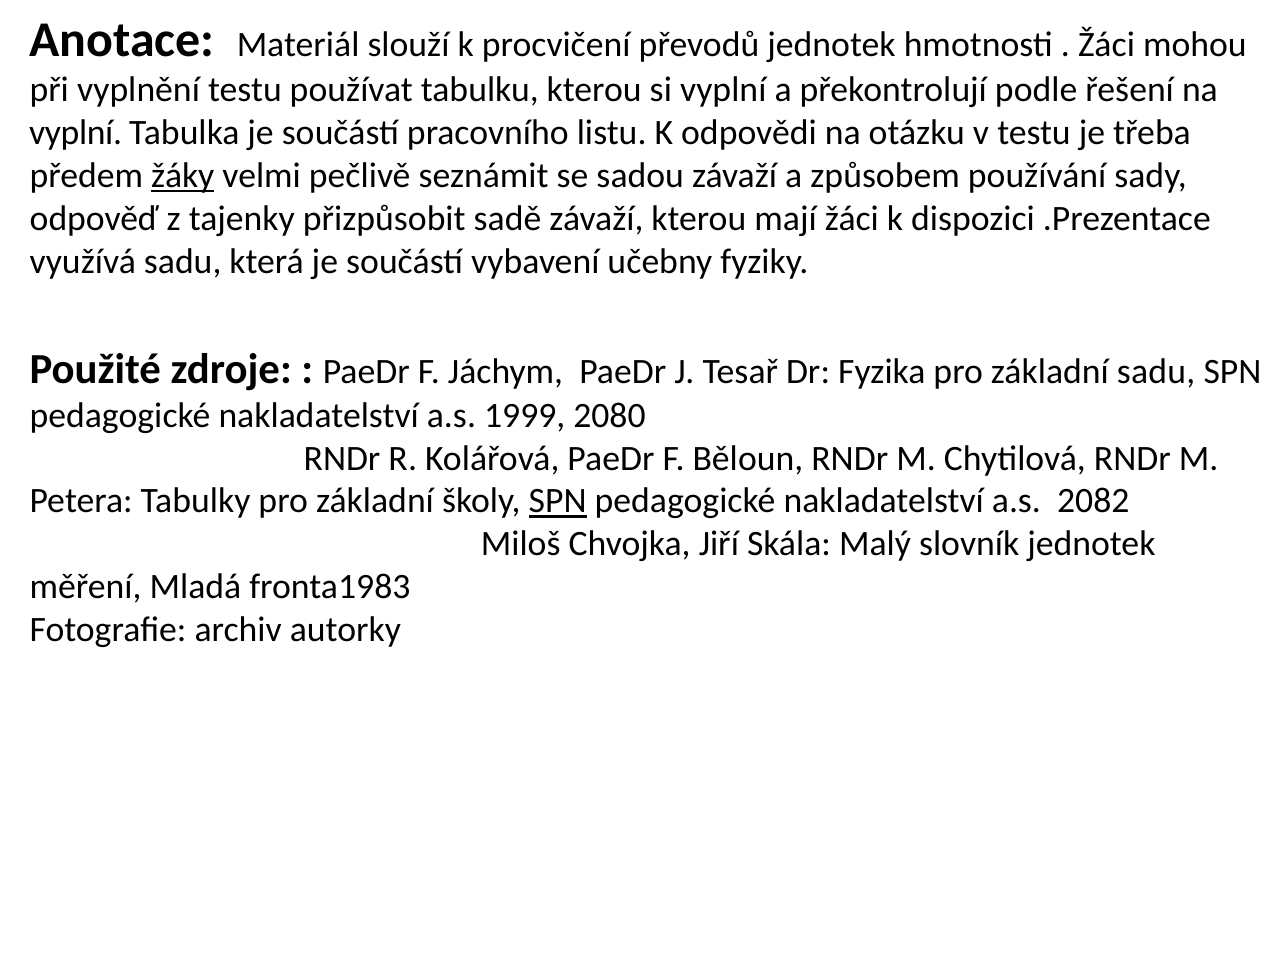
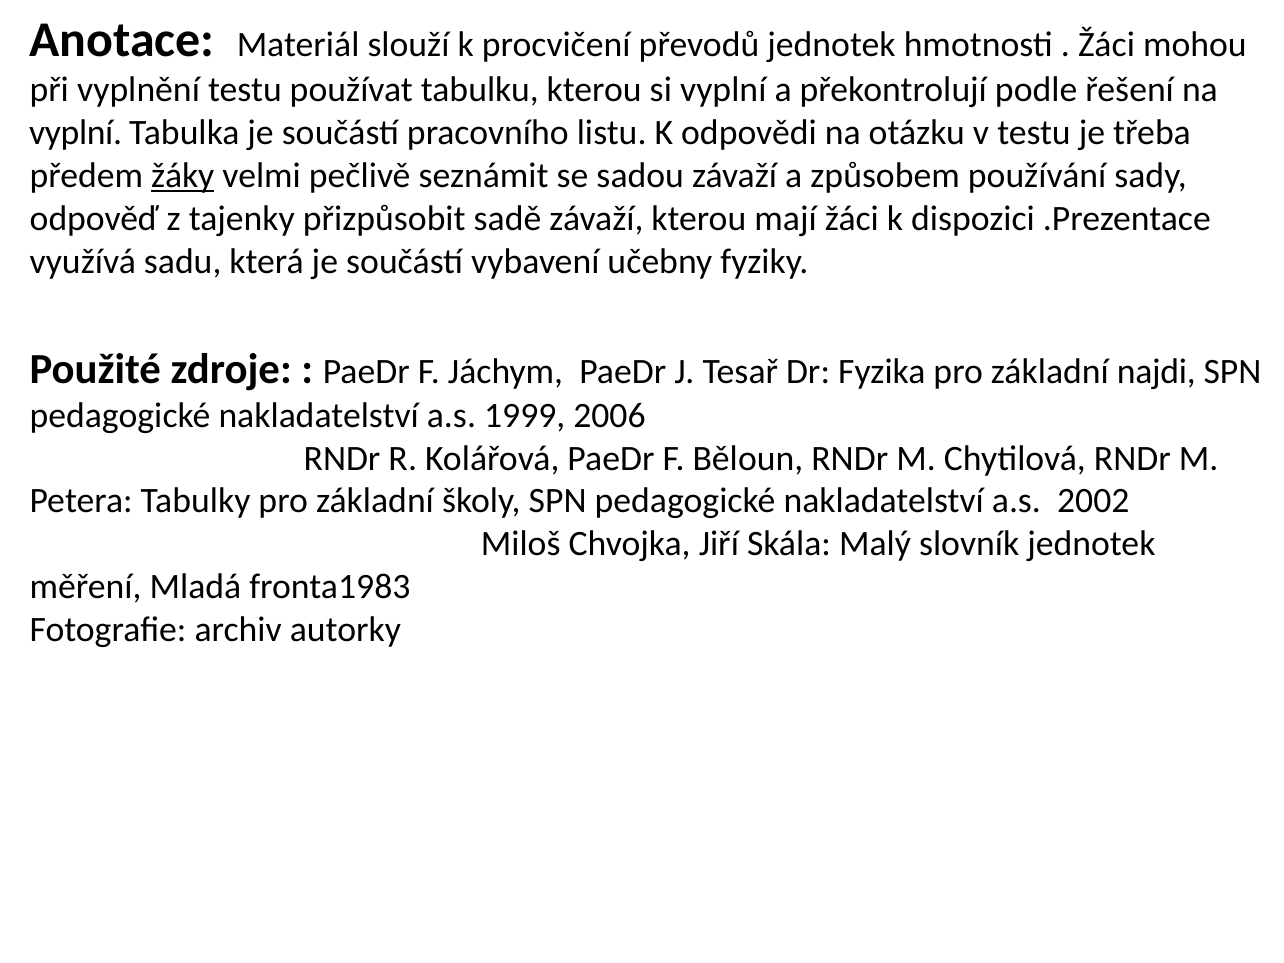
základní sadu: sadu -> najdi
2080: 2080 -> 2006
SPN at (558, 501) underline: present -> none
2082: 2082 -> 2002
